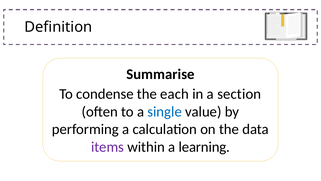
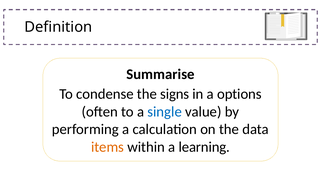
each: each -> signs
section: section -> options
items colour: purple -> orange
